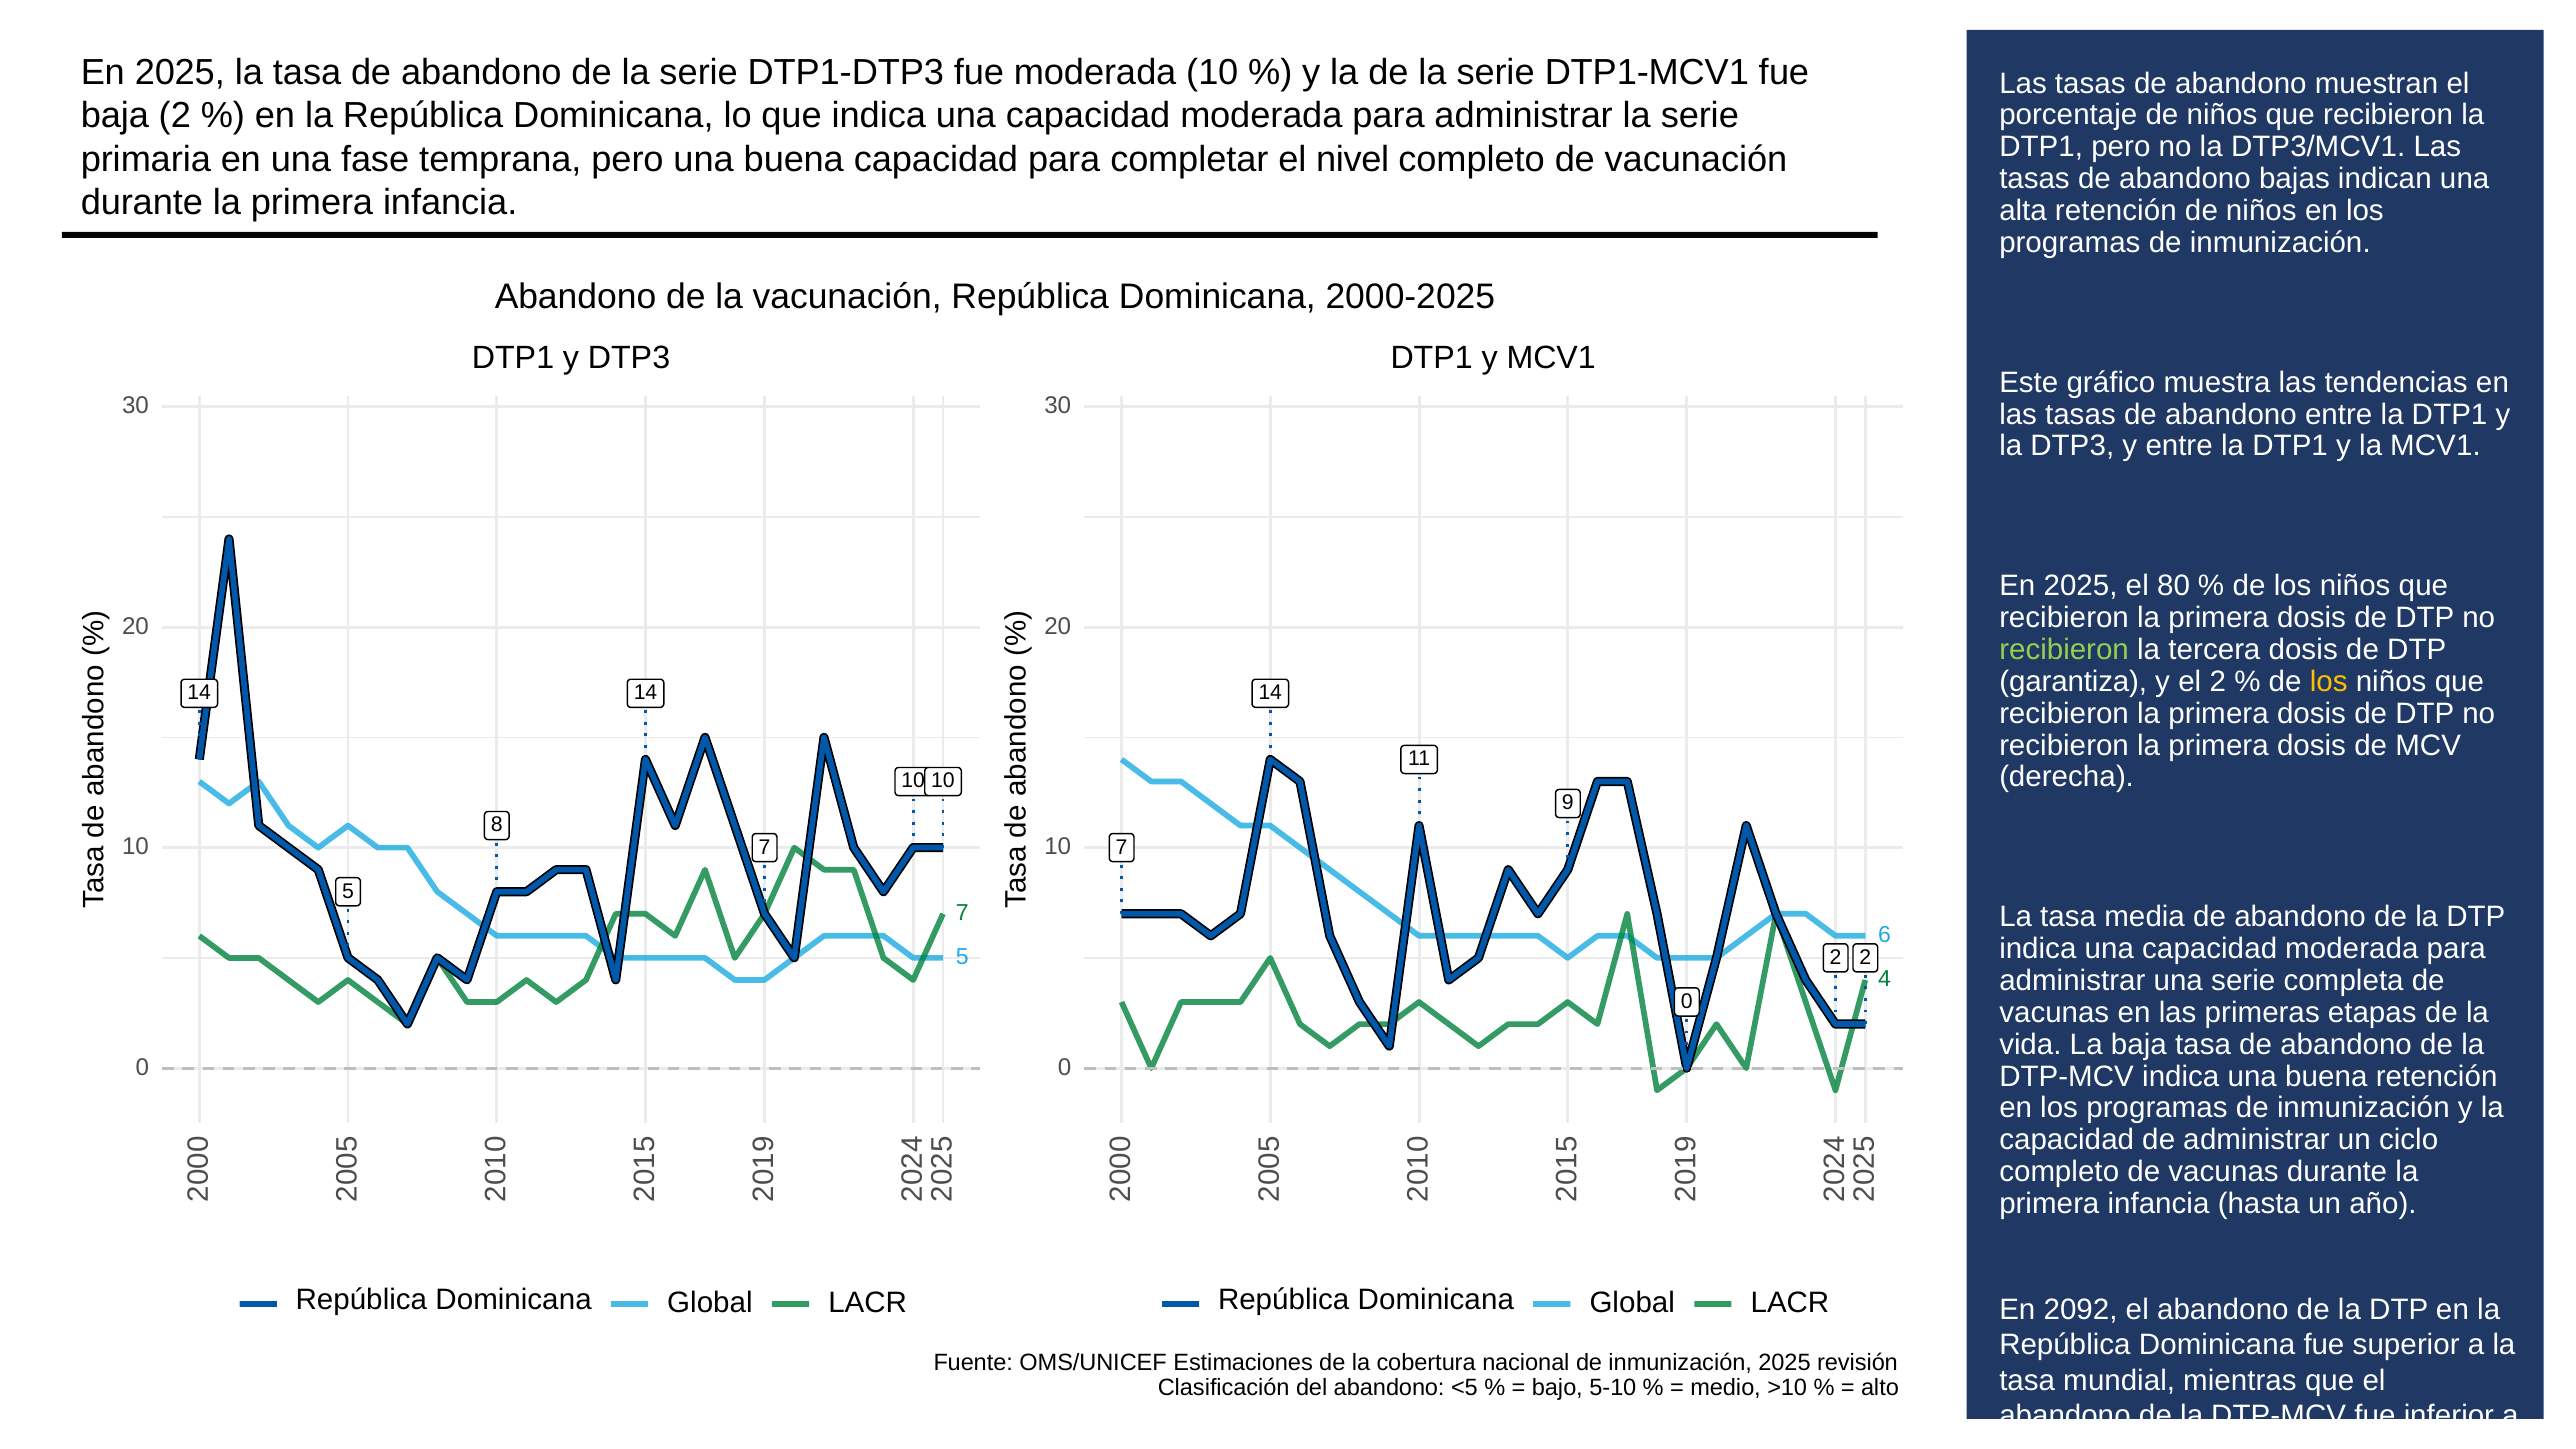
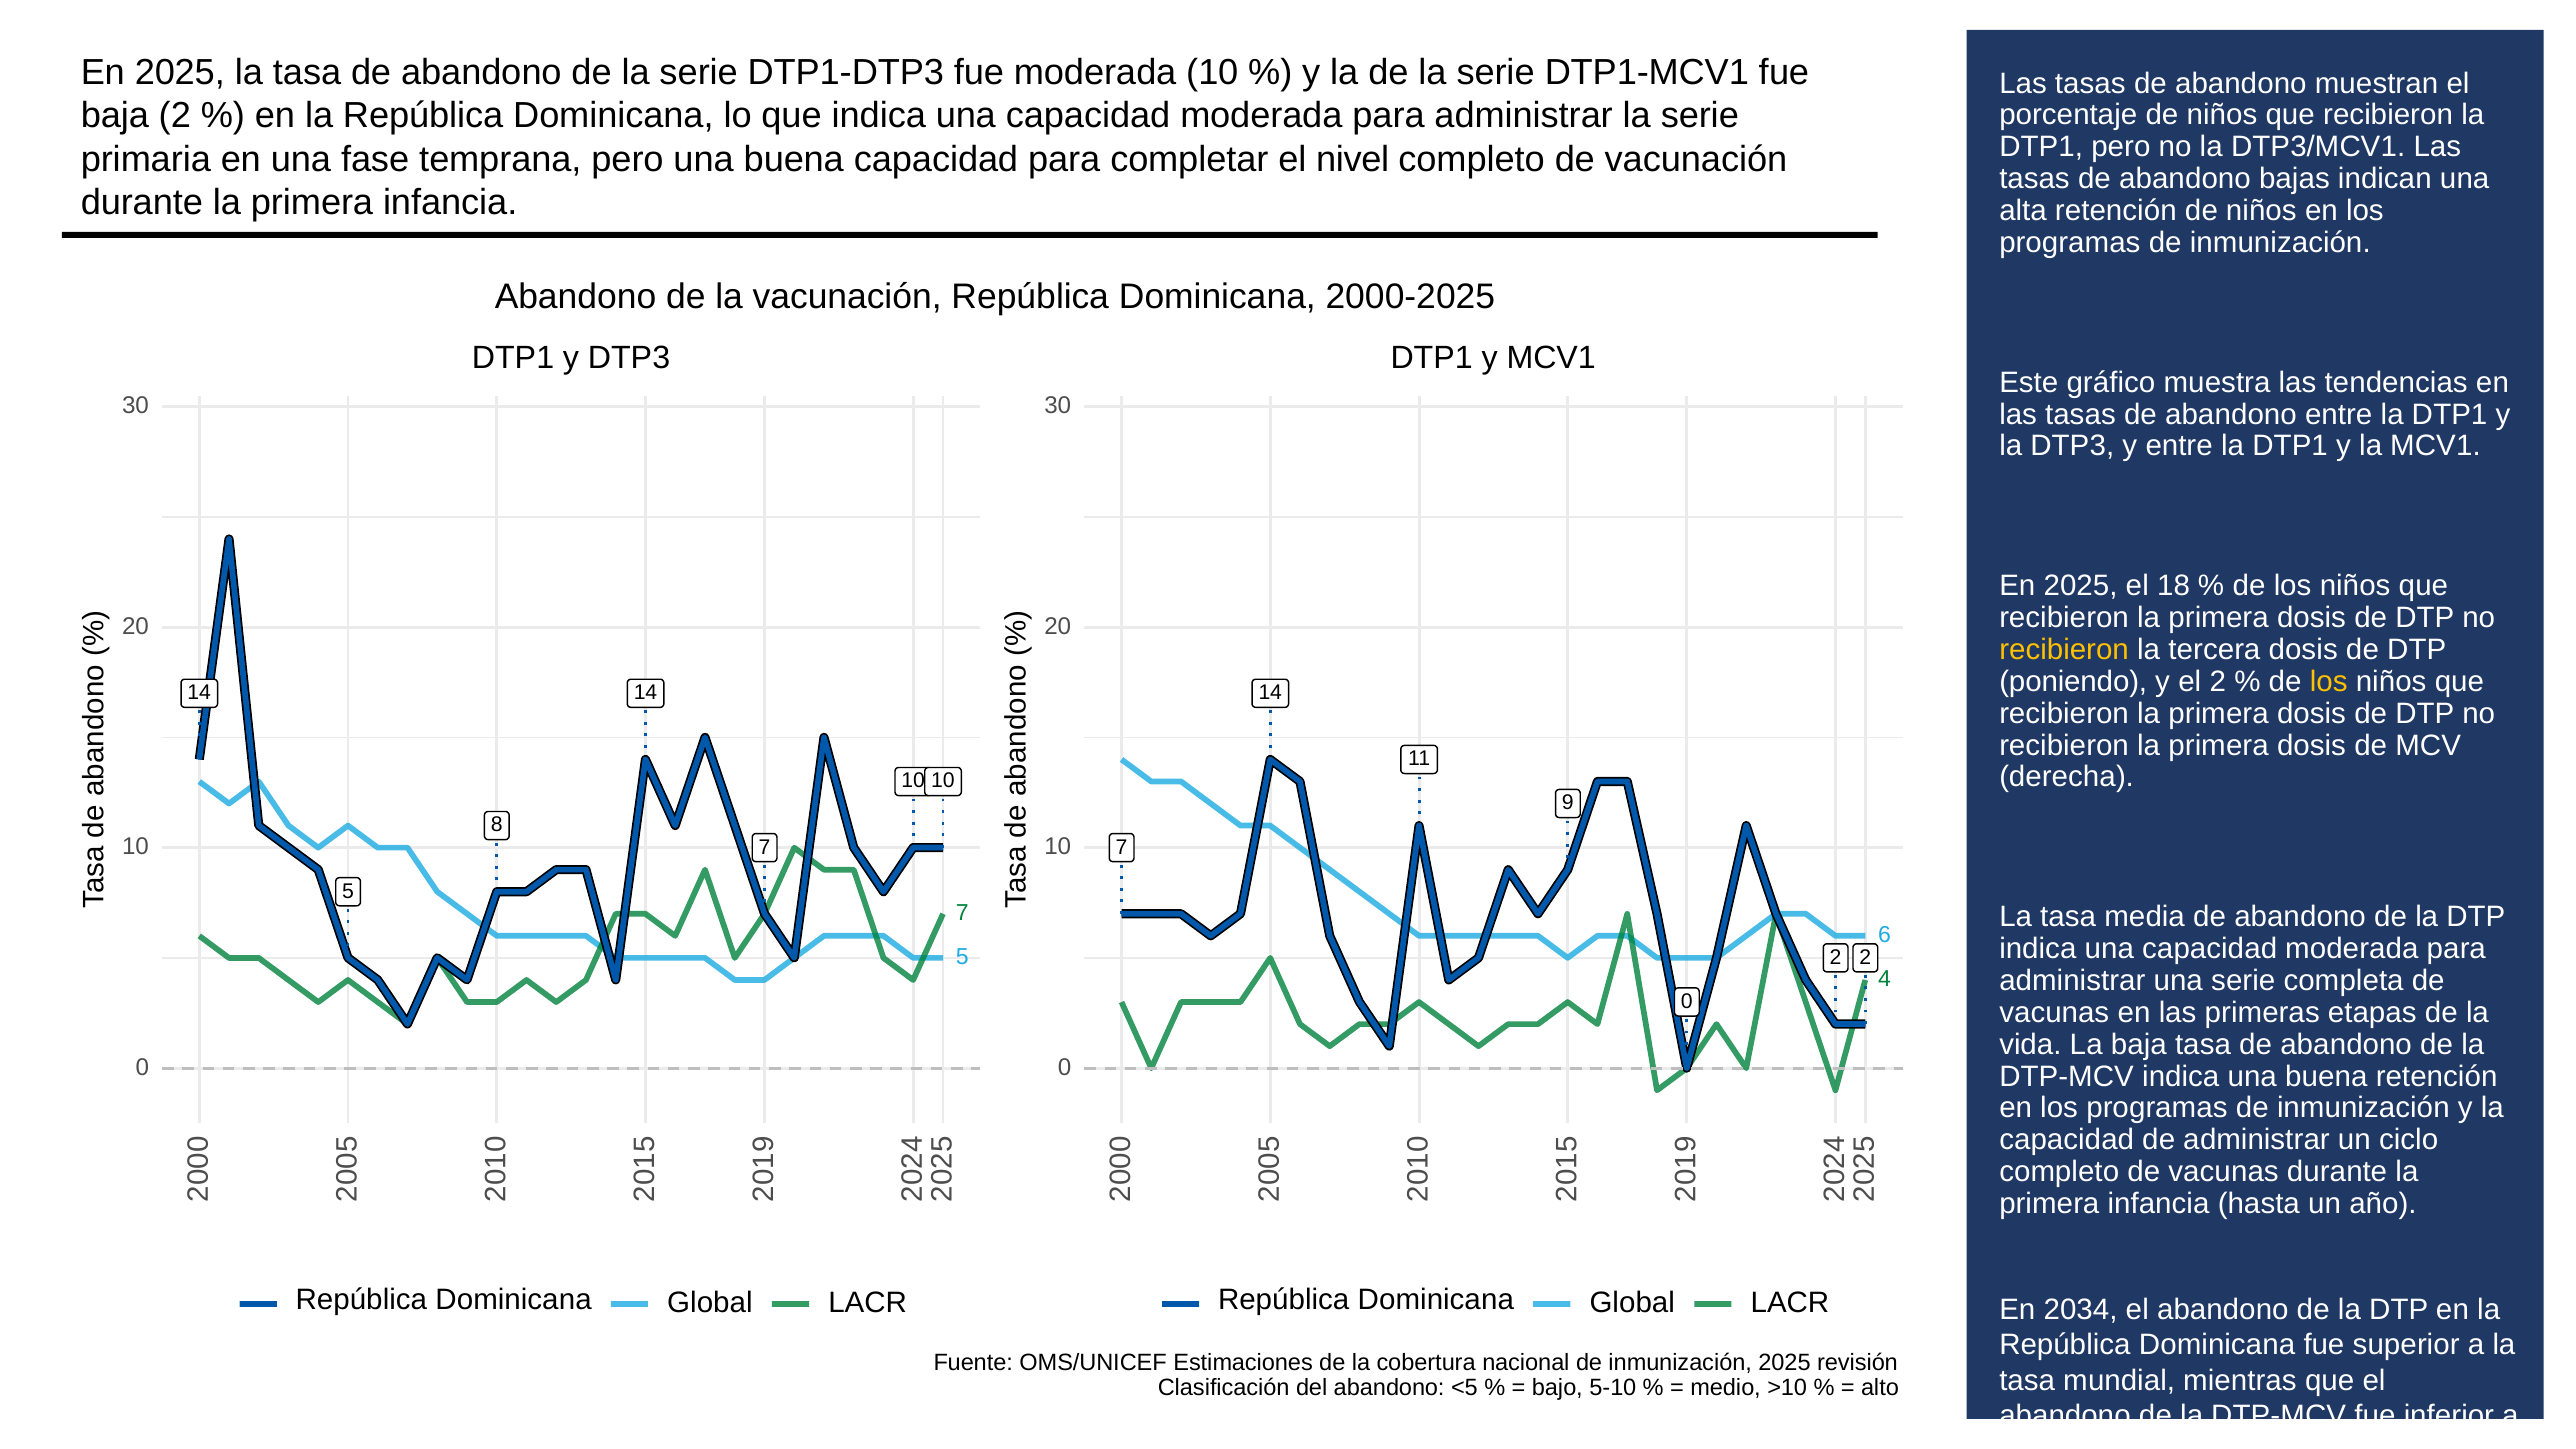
80: 80 -> 18
recibieron at (2064, 650) colour: light green -> yellow
garantiza: garantiza -> poniendo
2092: 2092 -> 2034
